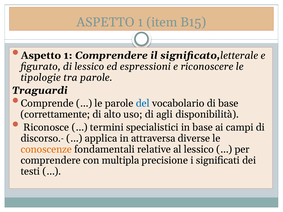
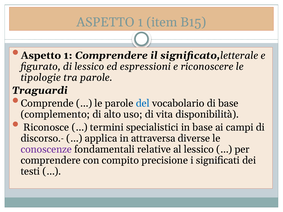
correttamente: correttamente -> complemento
agli: agli -> vita
conoscenze colour: orange -> purple
multipla: multipla -> compito
